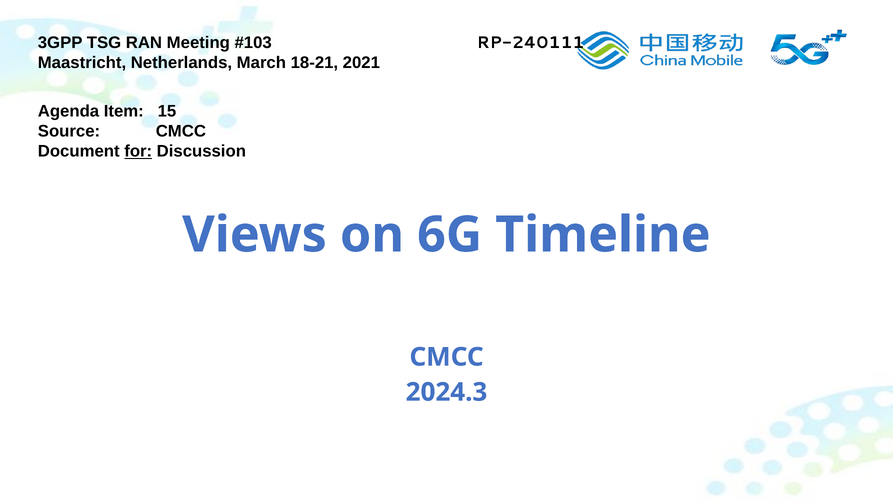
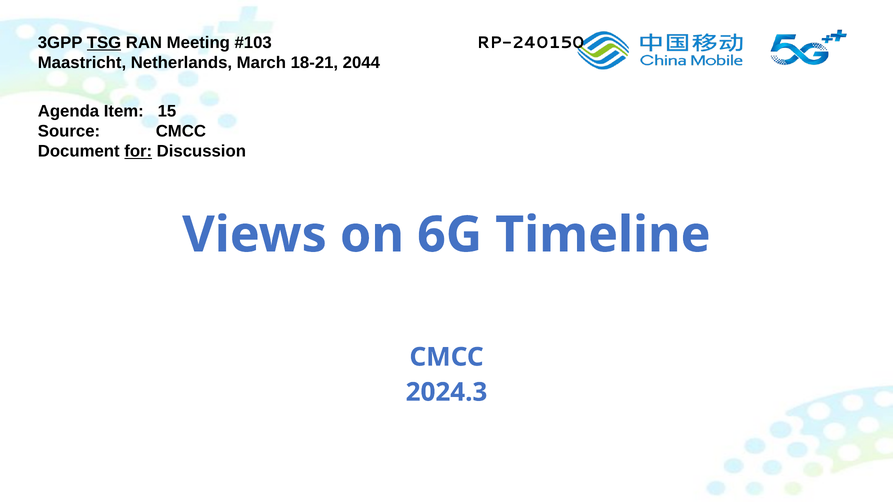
TSG underline: none -> present
RP-240111: RP-240111 -> RP-240150
2021: 2021 -> 2044
